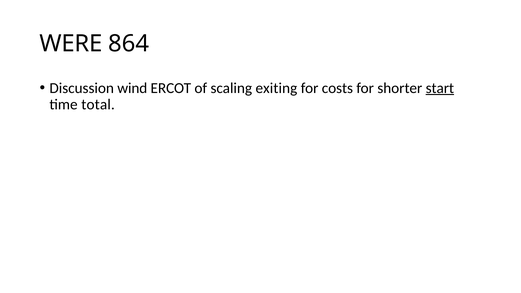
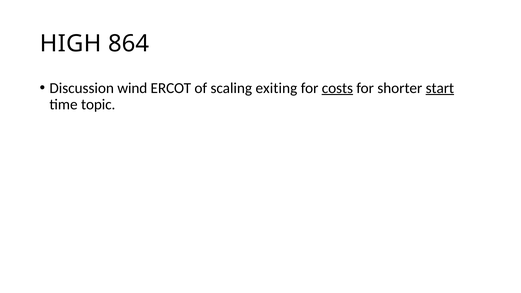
WERE: WERE -> HIGH
costs underline: none -> present
total: total -> topic
